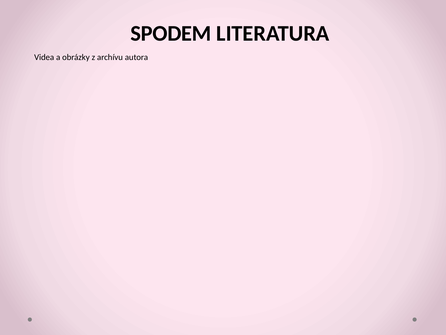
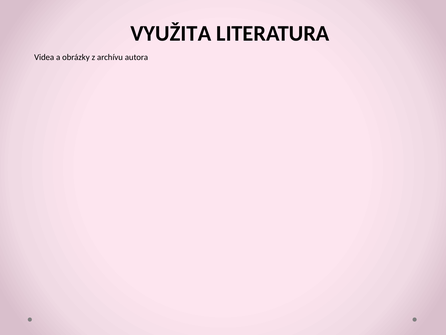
SPODEM: SPODEM -> VYUŽITA
